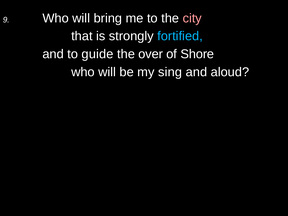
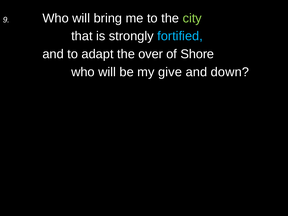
city colour: pink -> light green
guide: guide -> adapt
sing: sing -> give
aloud: aloud -> down
